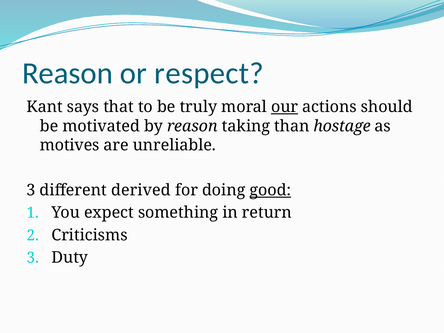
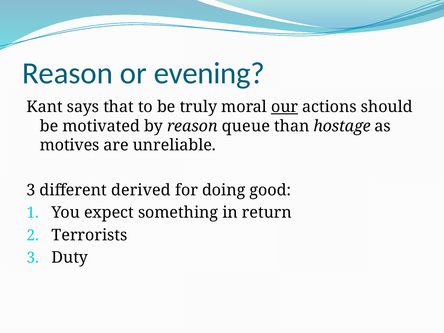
respect: respect -> evening
taking: taking -> queue
good underline: present -> none
Criticisms: Criticisms -> Terrorists
